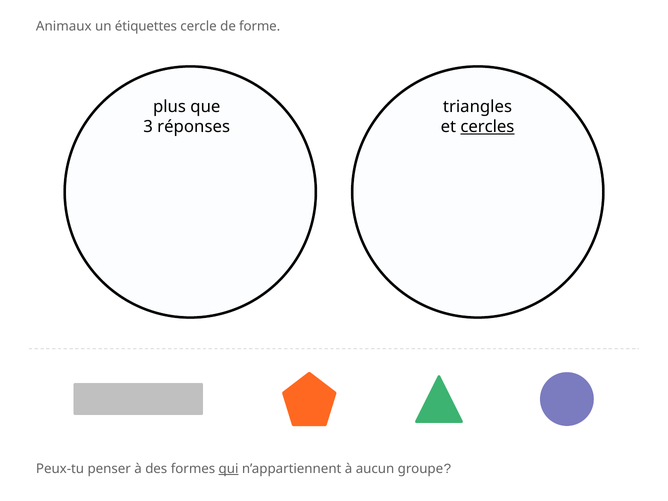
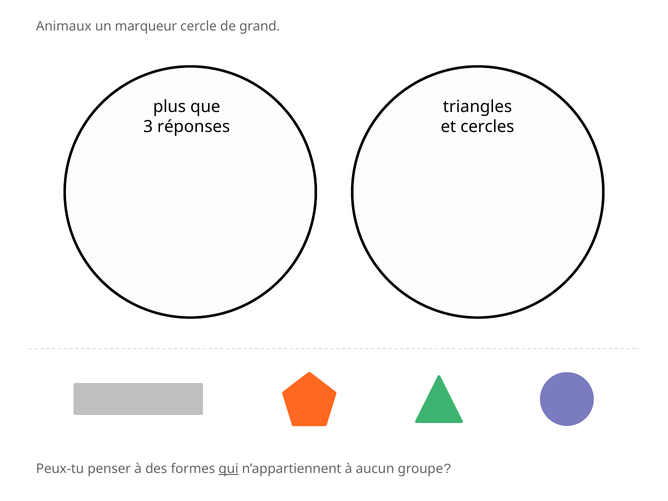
étiquettes: étiquettes -> marqueur
forme: forme -> grand
cercles underline: present -> none
